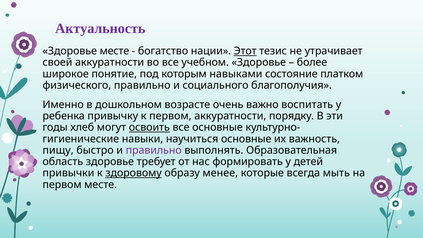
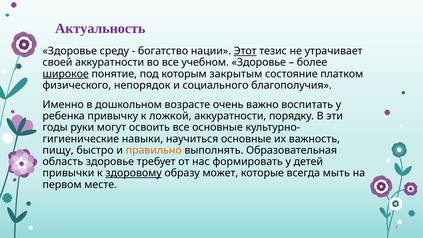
Здоровье месте: месте -> среду
широкое underline: none -> present
навыками: навыками -> закрытым
физического правильно: правильно -> непорядок
к первом: первом -> ложкой
хлеб: хлеб -> руки
освоить underline: present -> none
правильно at (154, 150) colour: purple -> orange
менее: менее -> может
